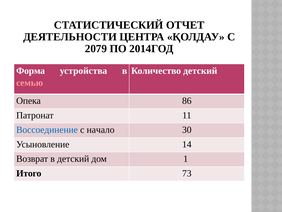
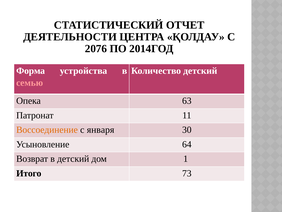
2079: 2079 -> 2076
86: 86 -> 63
Воссоединение colour: blue -> orange
начало: начало -> января
14: 14 -> 64
